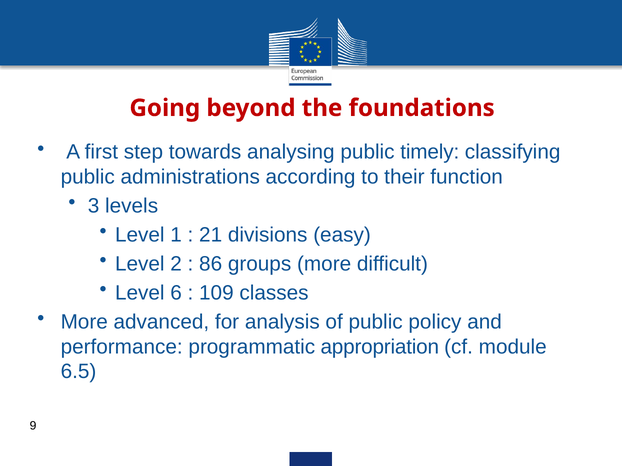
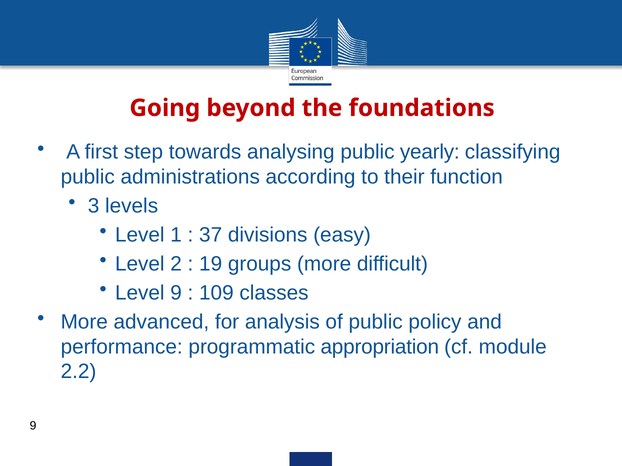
timely: timely -> yearly
21: 21 -> 37
86: 86 -> 19
Level 6: 6 -> 9
6.5: 6.5 -> 2.2
